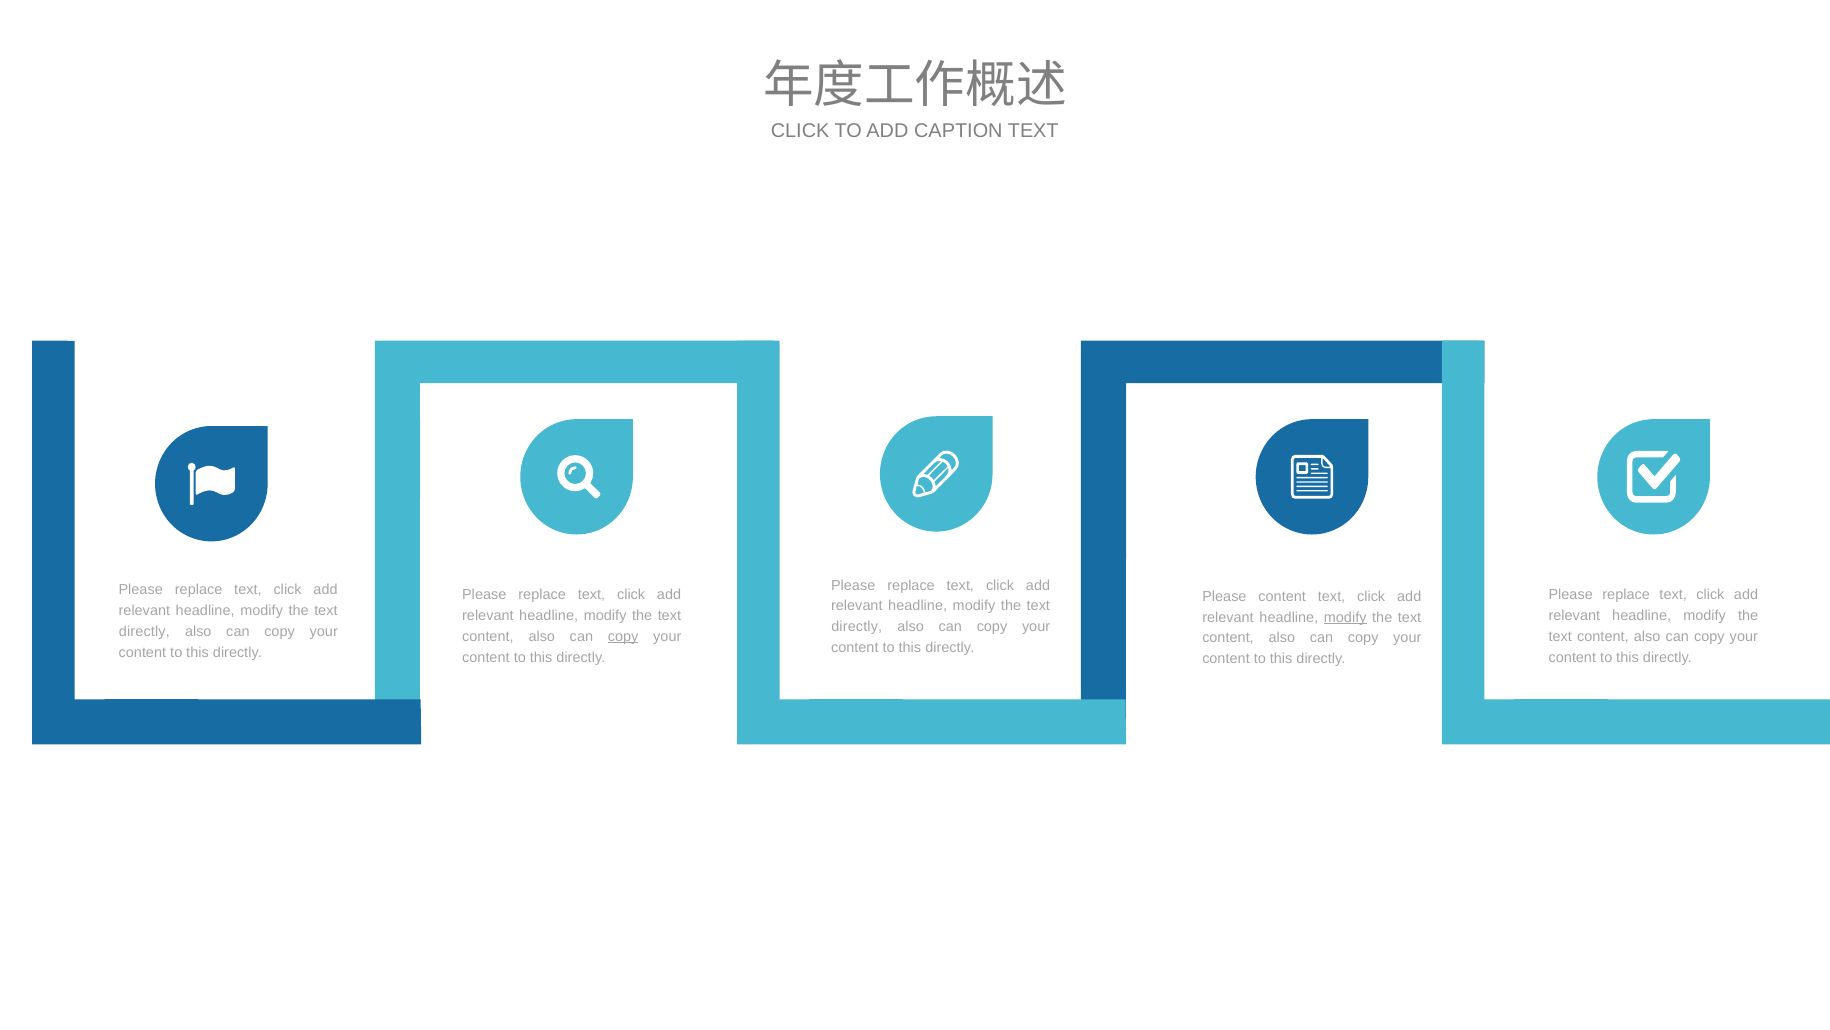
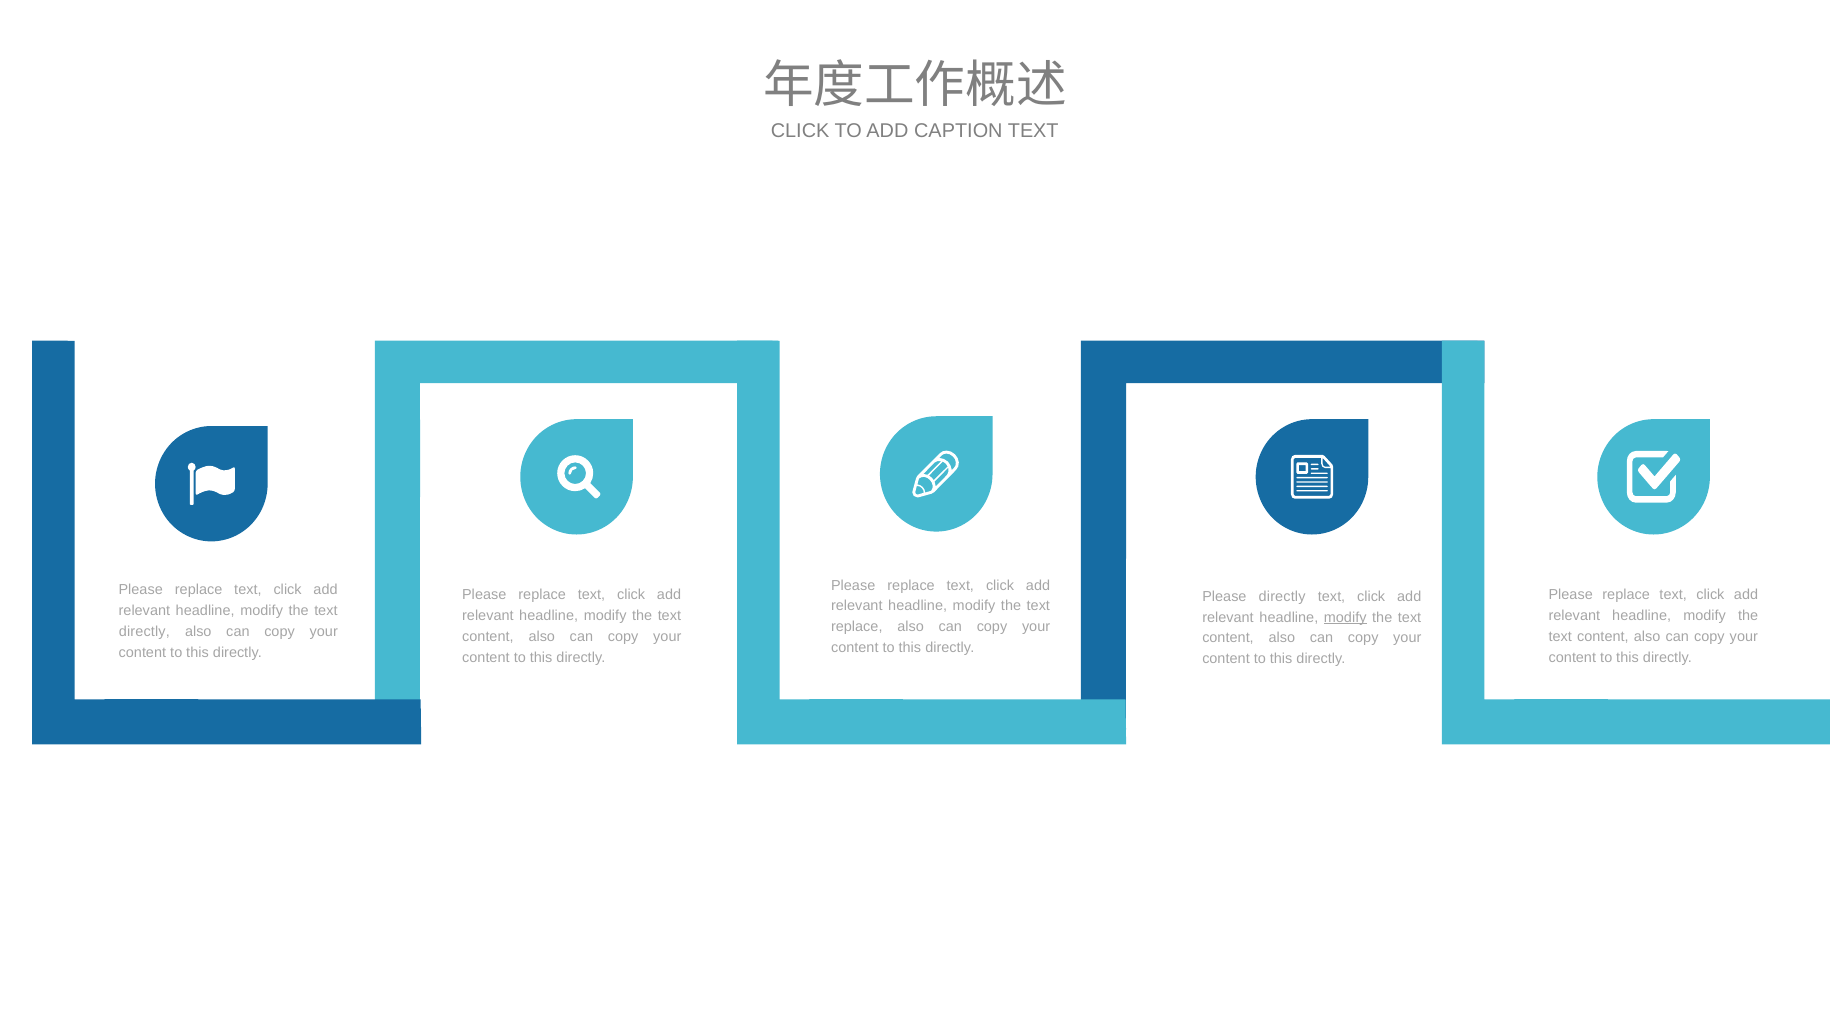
Please content: content -> directly
directly at (857, 627): directly -> replace
copy at (623, 636) underline: present -> none
